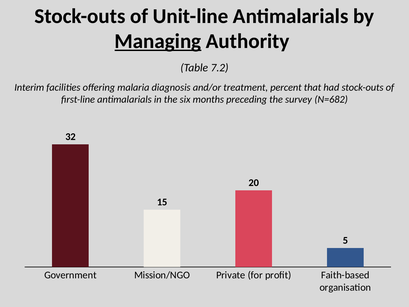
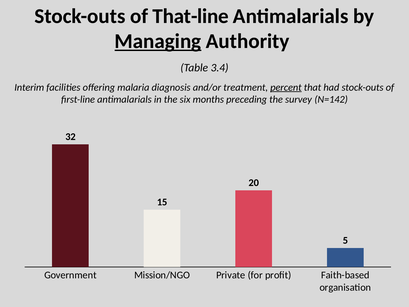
Unit-line: Unit-line -> That-line
7.2: 7.2 -> 3.4
percent underline: none -> present
N=682: N=682 -> N=142
